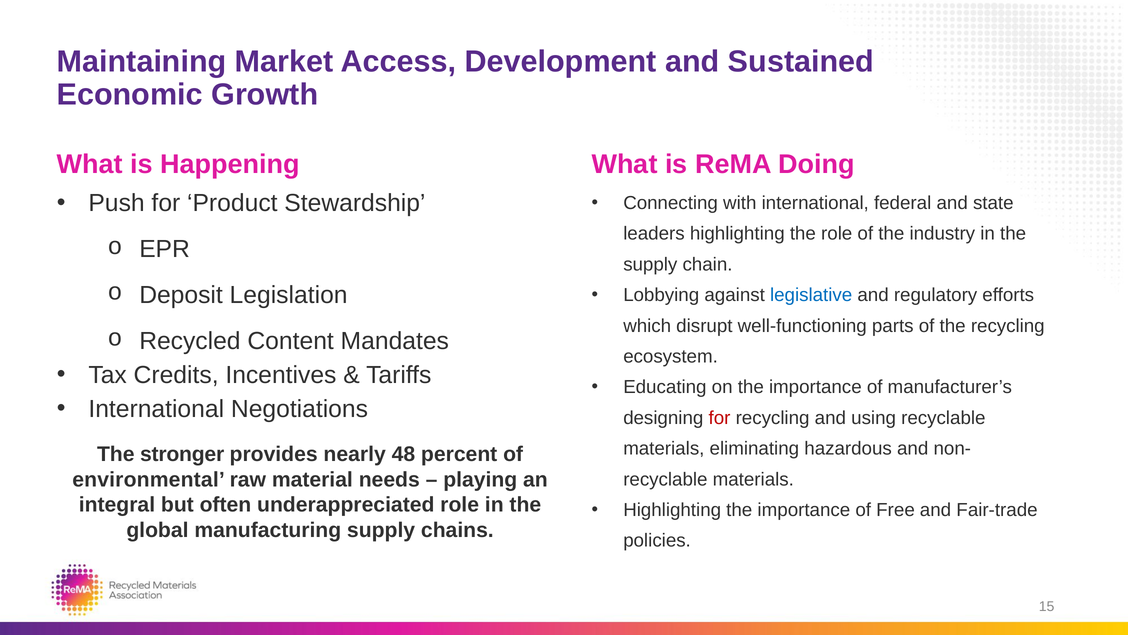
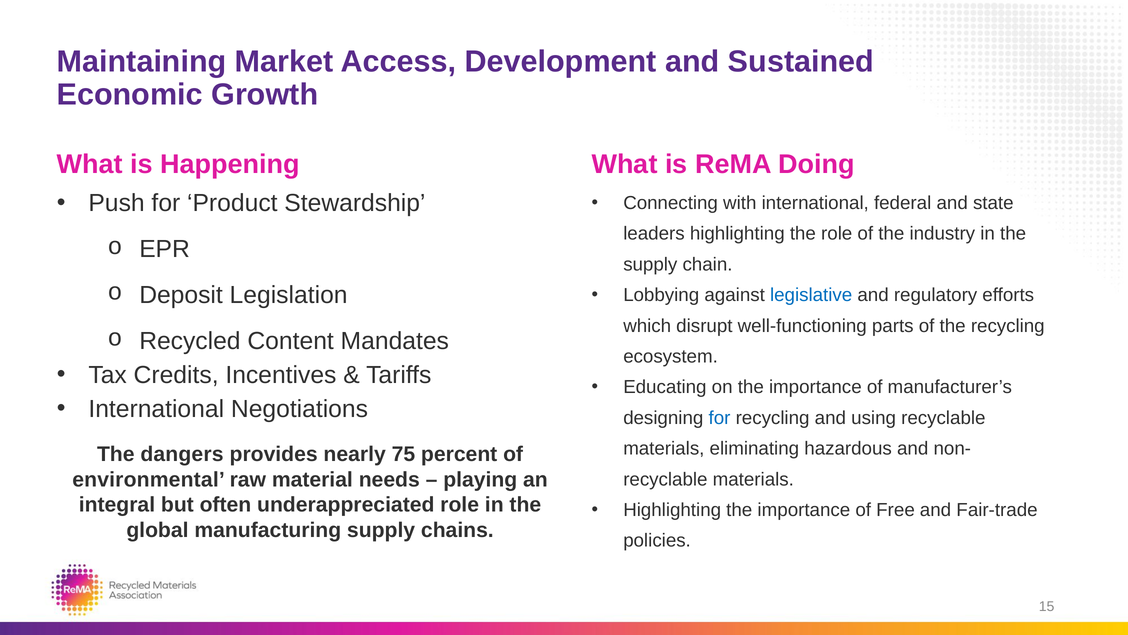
for at (720, 418) colour: red -> blue
stronger: stronger -> dangers
48: 48 -> 75
